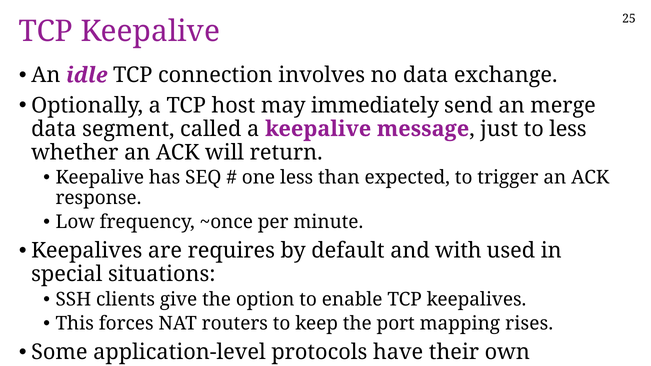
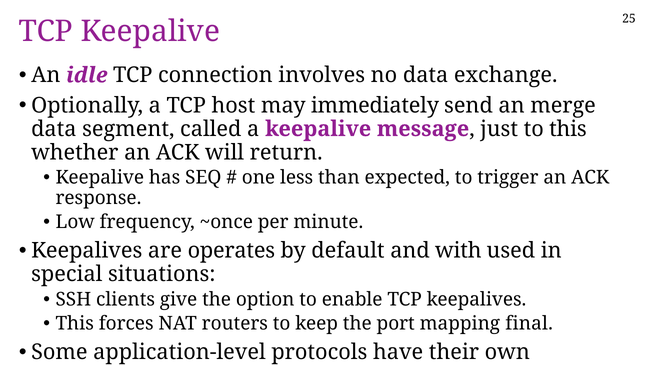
to less: less -> this
requires: requires -> operates
rises: rises -> final
